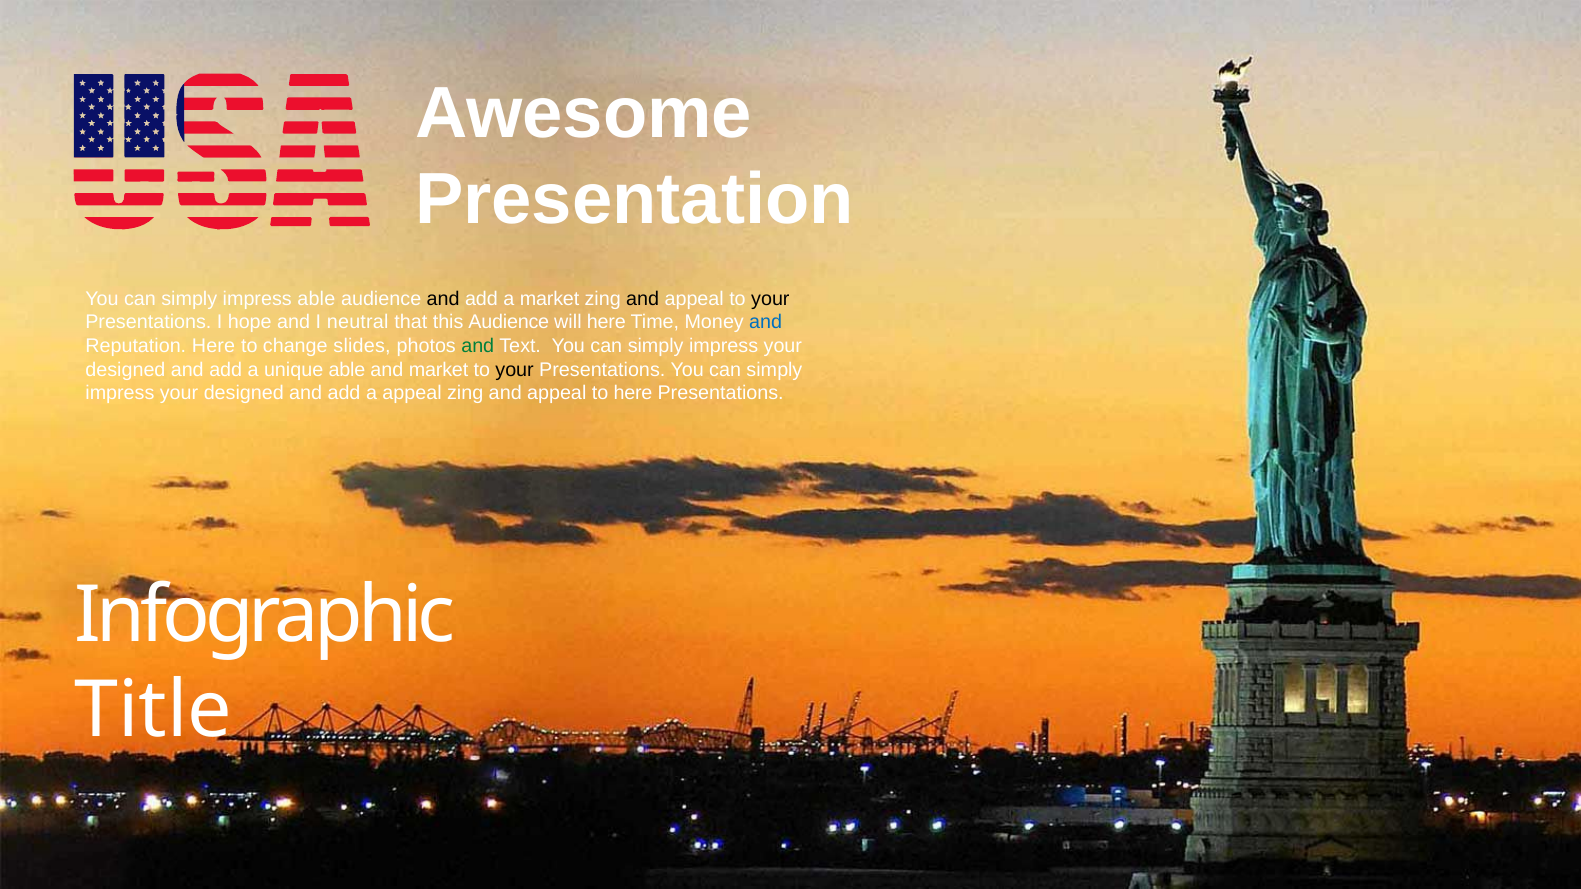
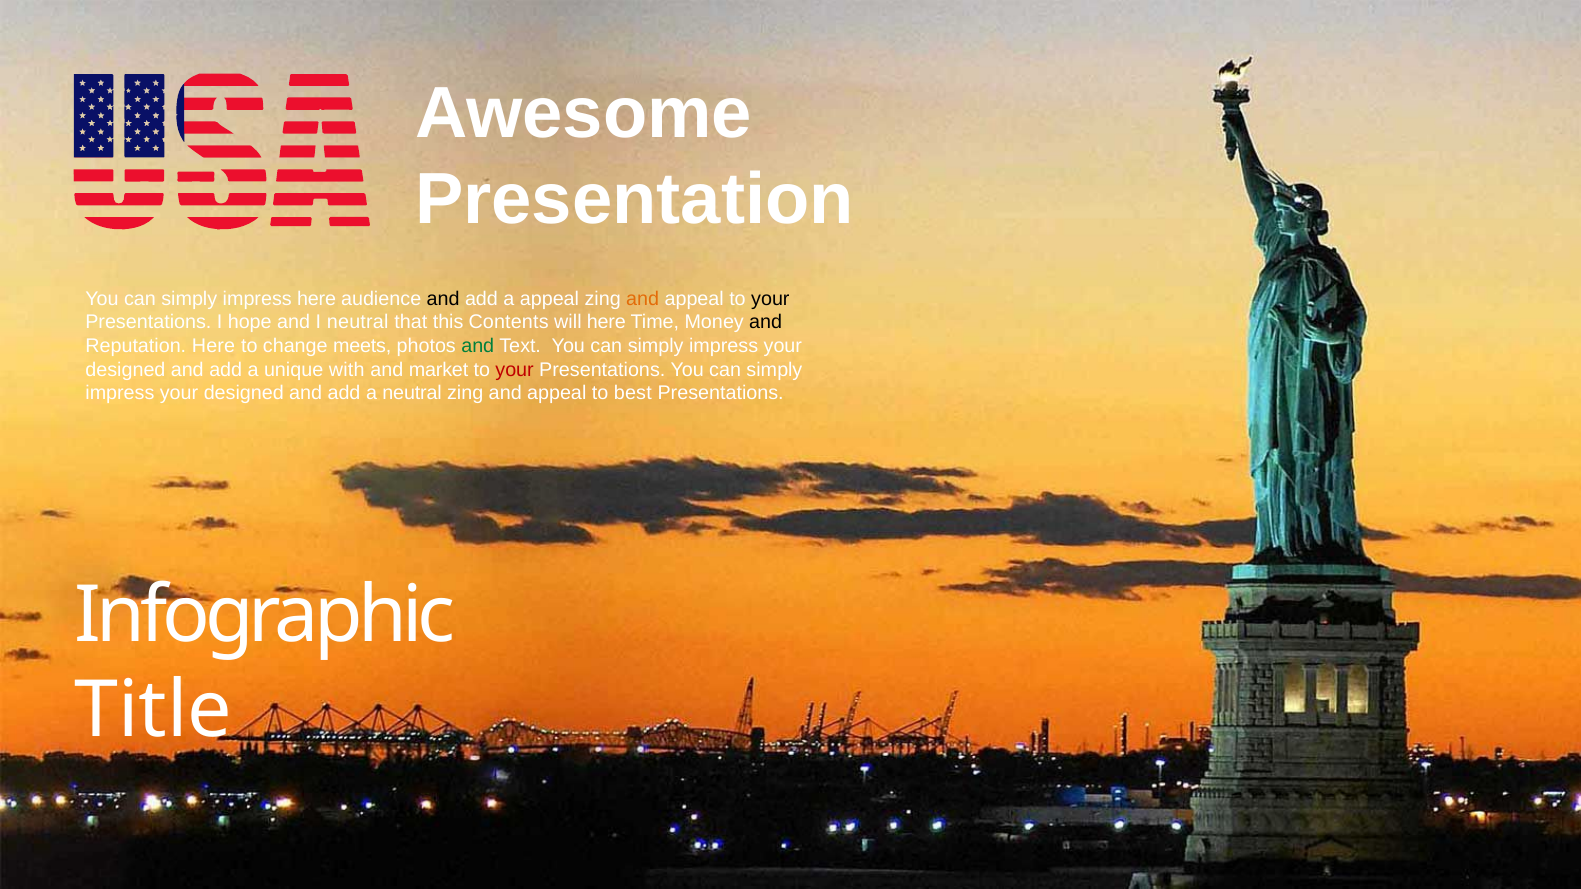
impress able: able -> here
a market: market -> appeal
and at (643, 299) colour: black -> orange
this Audience: Audience -> Contents
and at (766, 322) colour: blue -> black
slides: slides -> meets
unique able: able -> with
your at (515, 370) colour: black -> red
a appeal: appeal -> neutral
to here: here -> best
